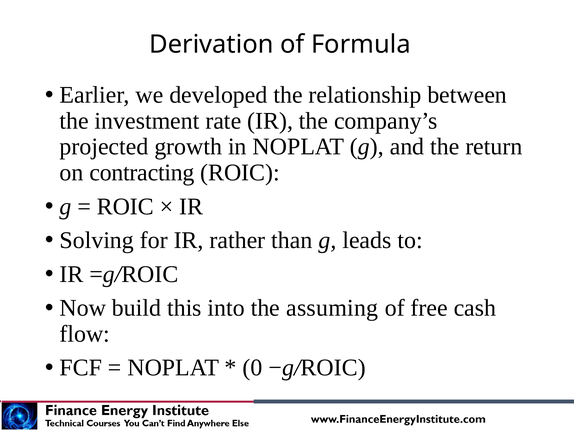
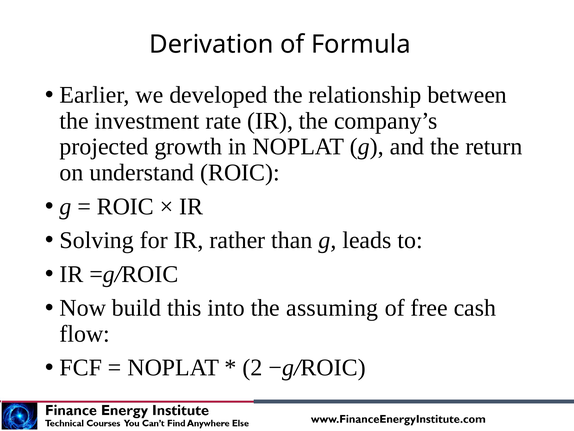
contracting: contracting -> understand
0: 0 -> 2
